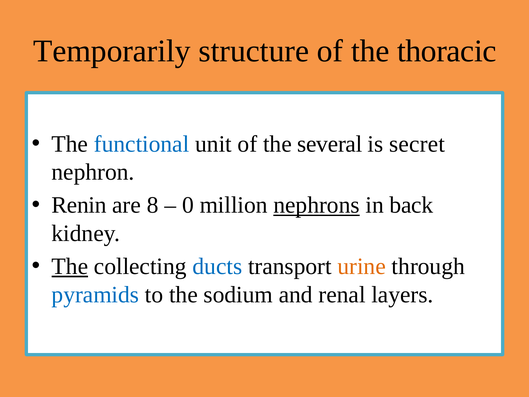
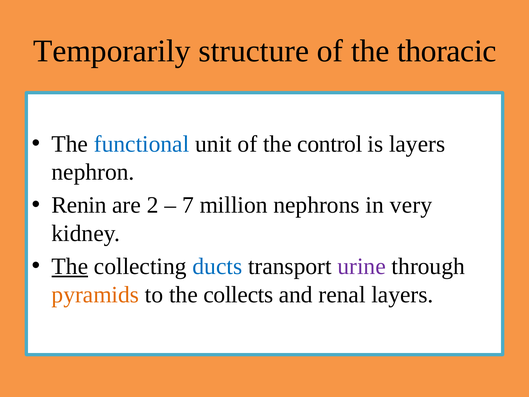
several: several -> control
is secret: secret -> layers
8: 8 -> 2
0: 0 -> 7
nephrons underline: present -> none
back: back -> very
urine colour: orange -> purple
pyramids colour: blue -> orange
sodium: sodium -> collects
